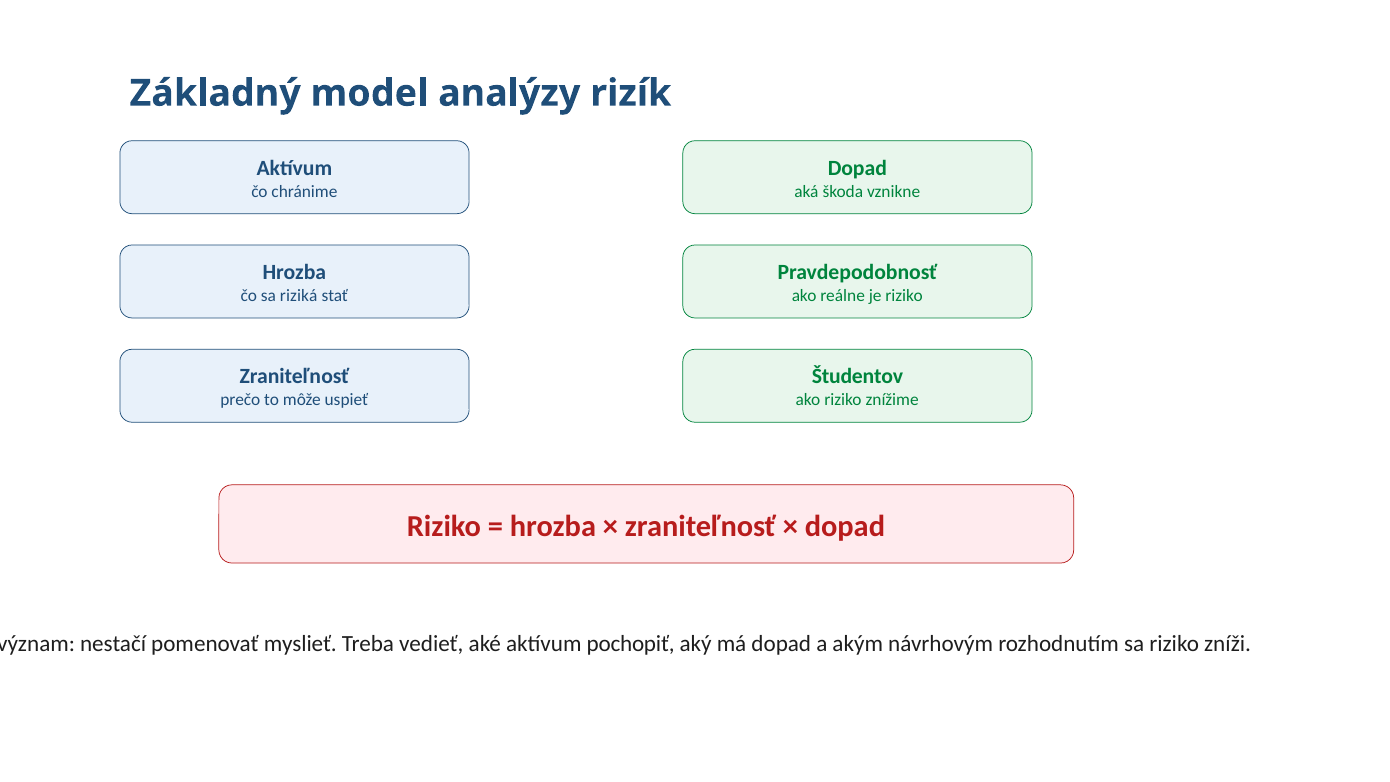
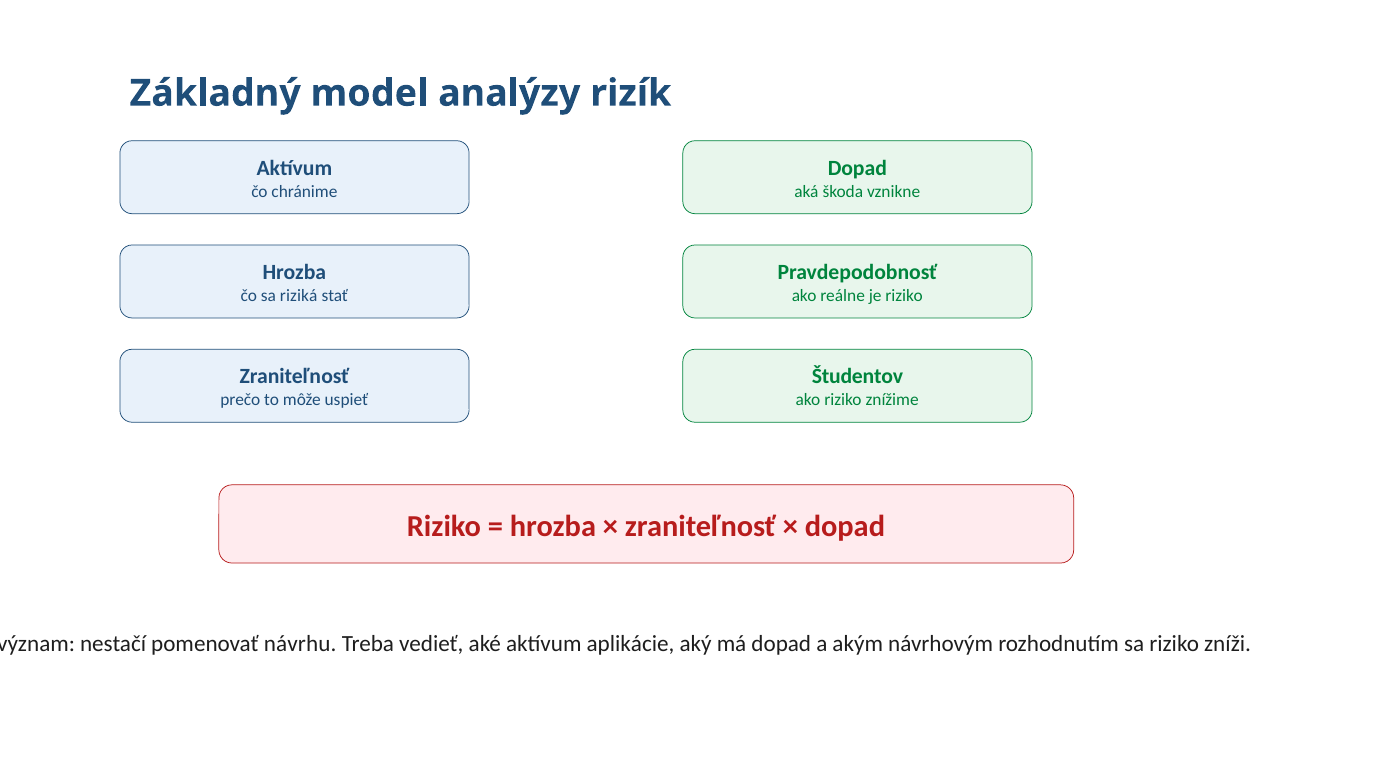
myslieť: myslieť -> návrhu
pochopiť: pochopiť -> aplikácie
